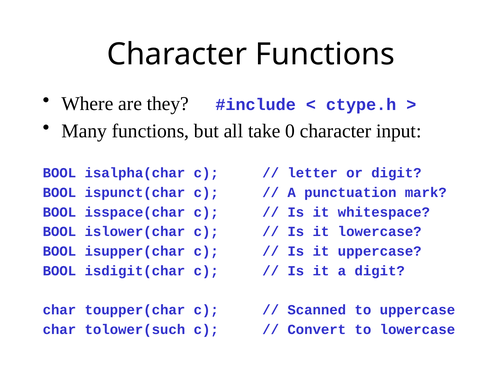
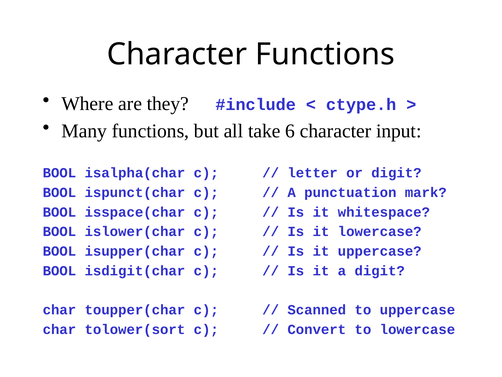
0: 0 -> 6
tolower(such: tolower(such -> tolower(sort
